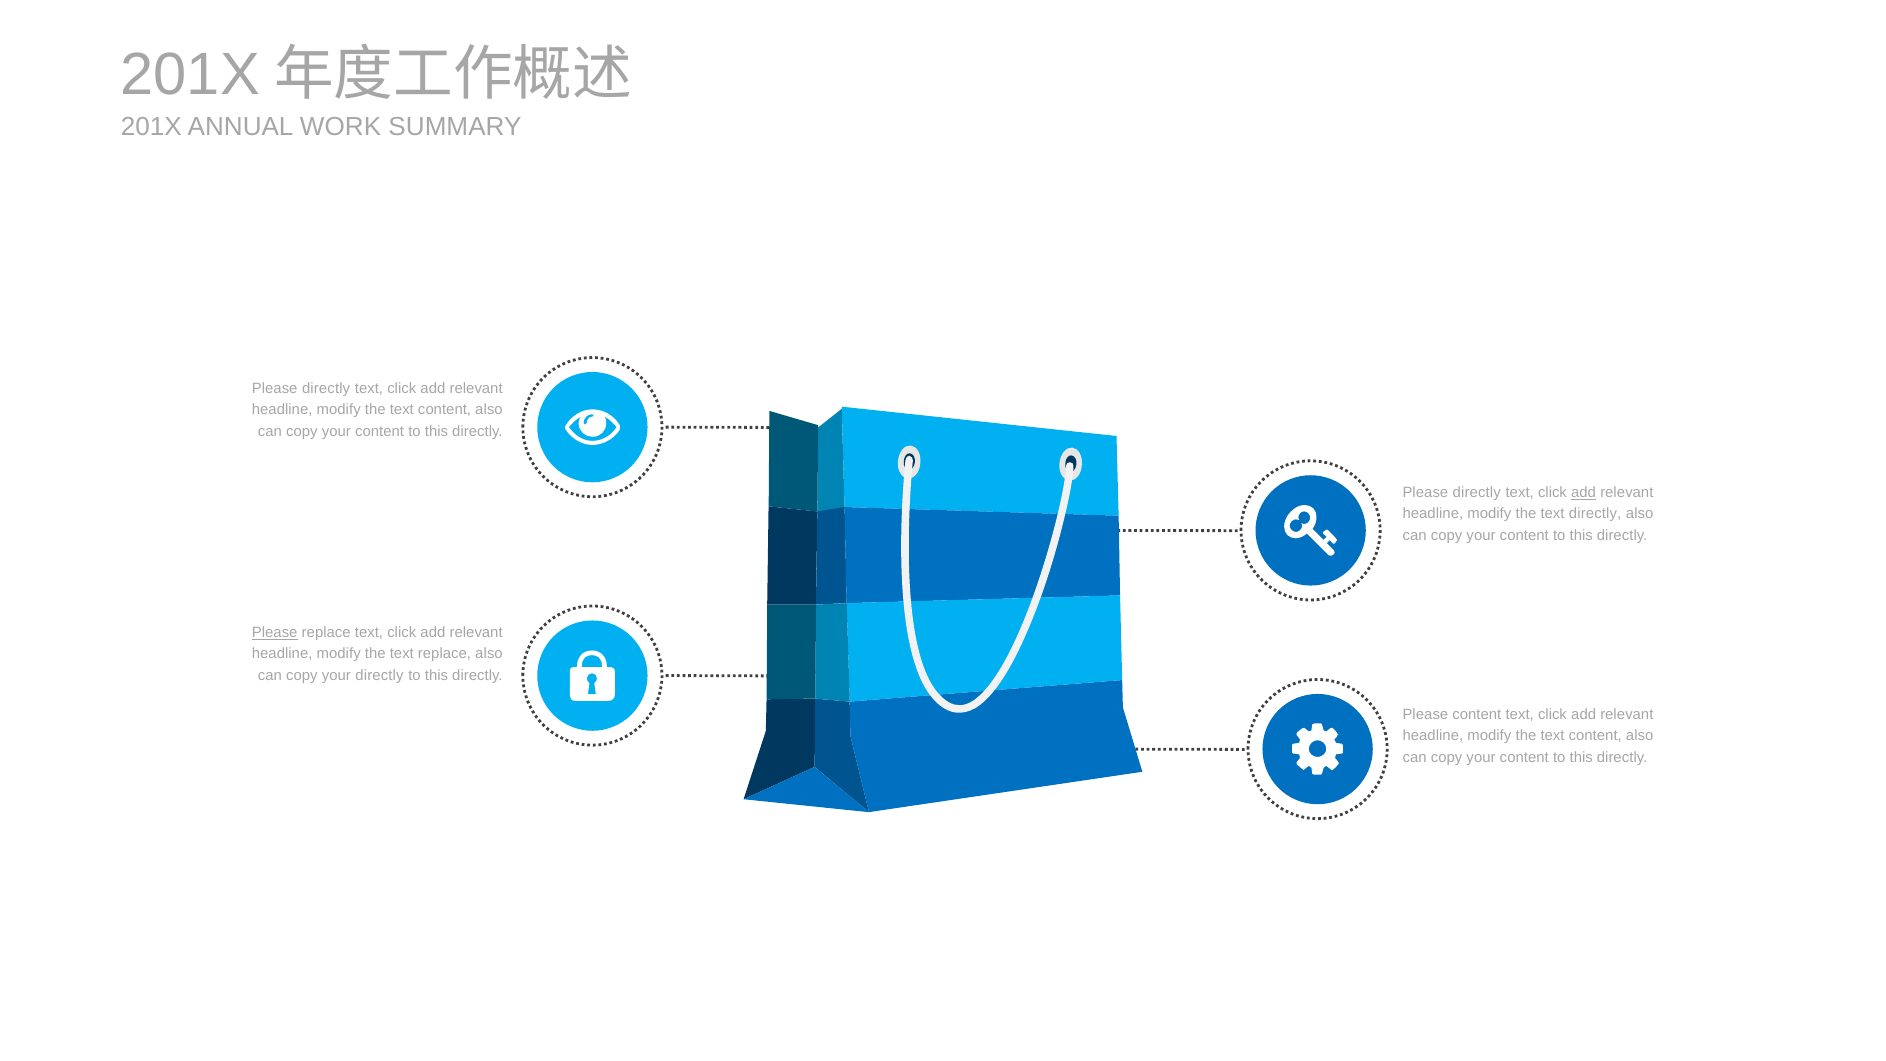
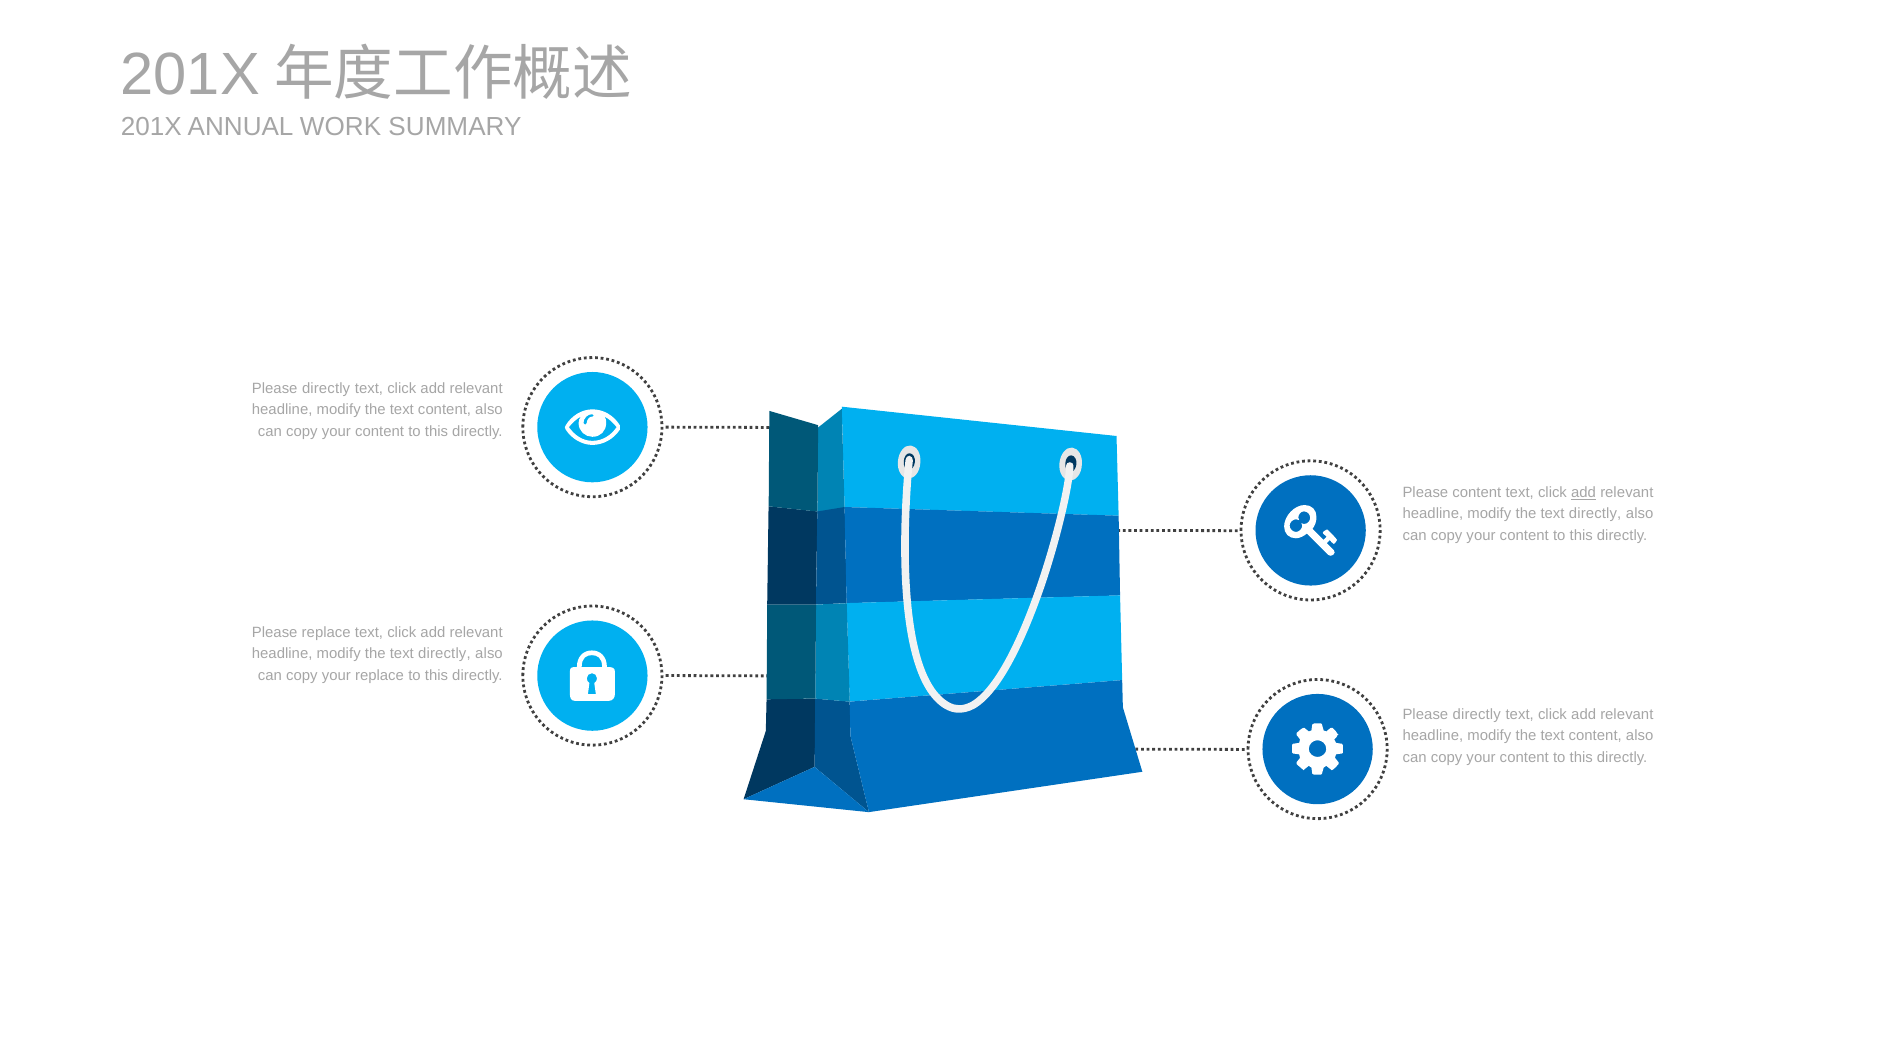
directly at (1477, 493): directly -> content
Please at (275, 632) underline: present -> none
replace at (445, 654): replace -> directly
your directly: directly -> replace
content at (1477, 715): content -> directly
